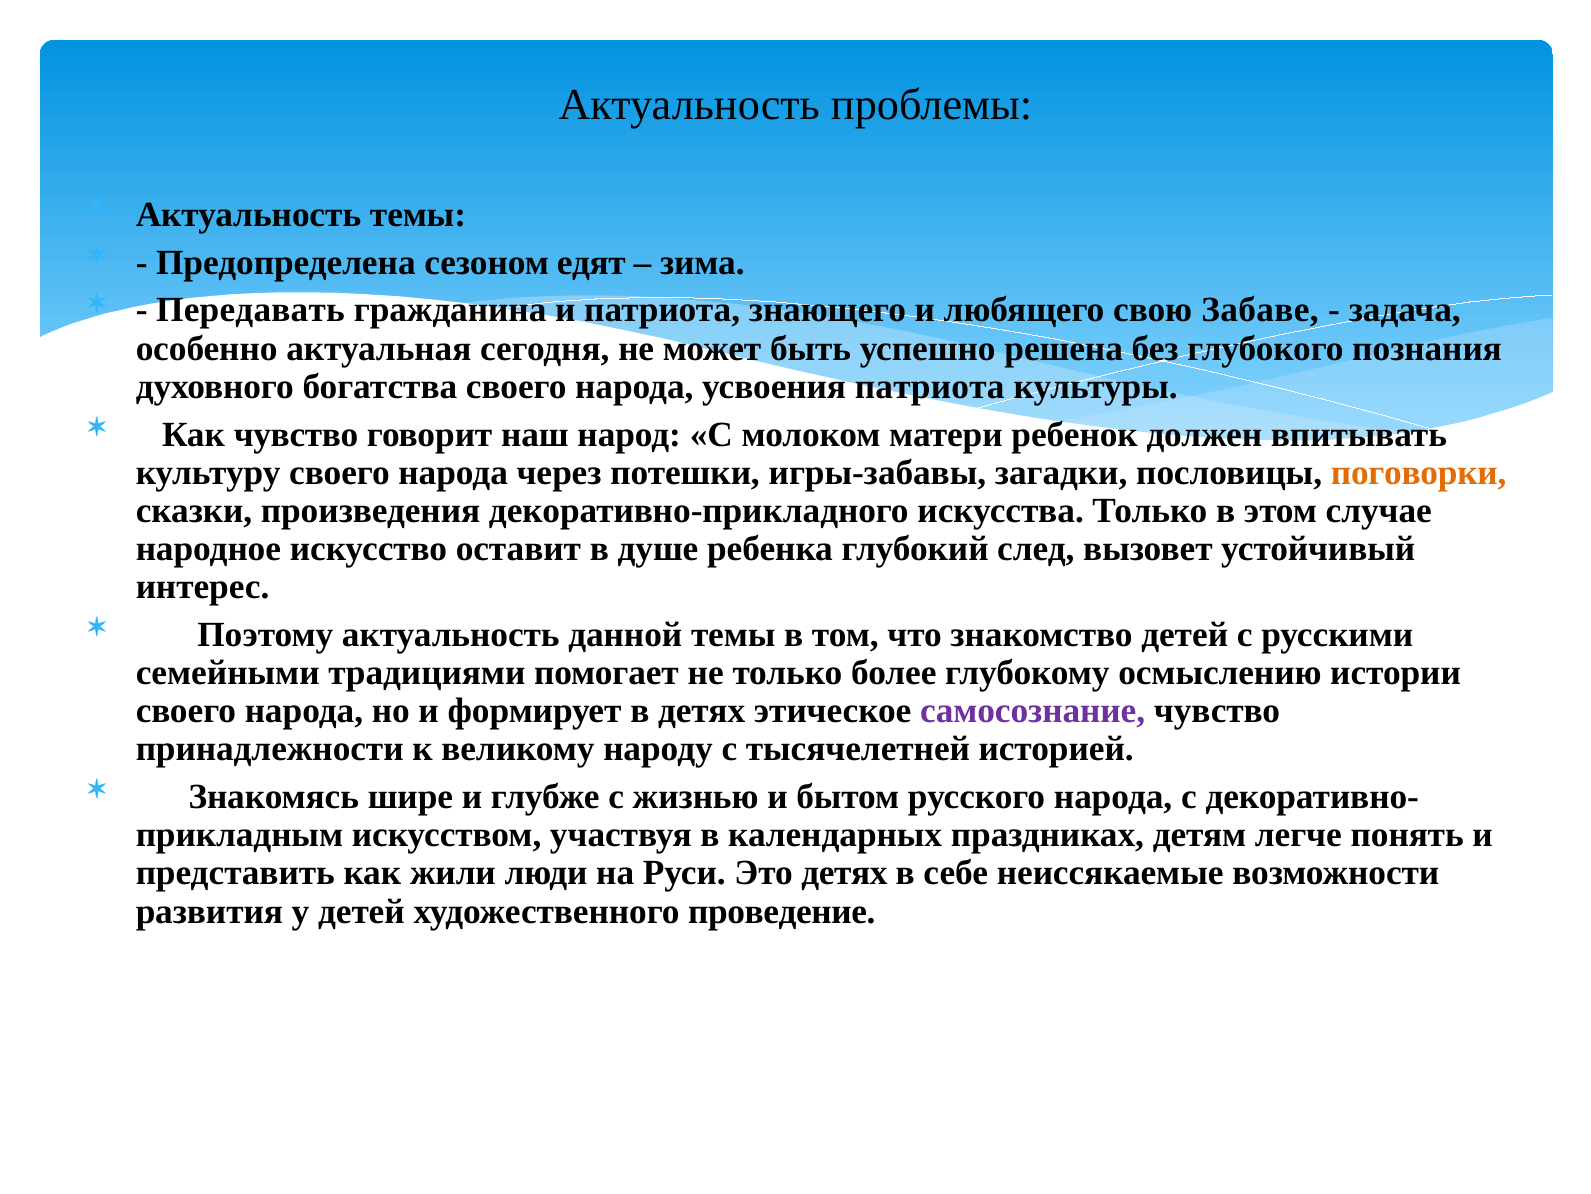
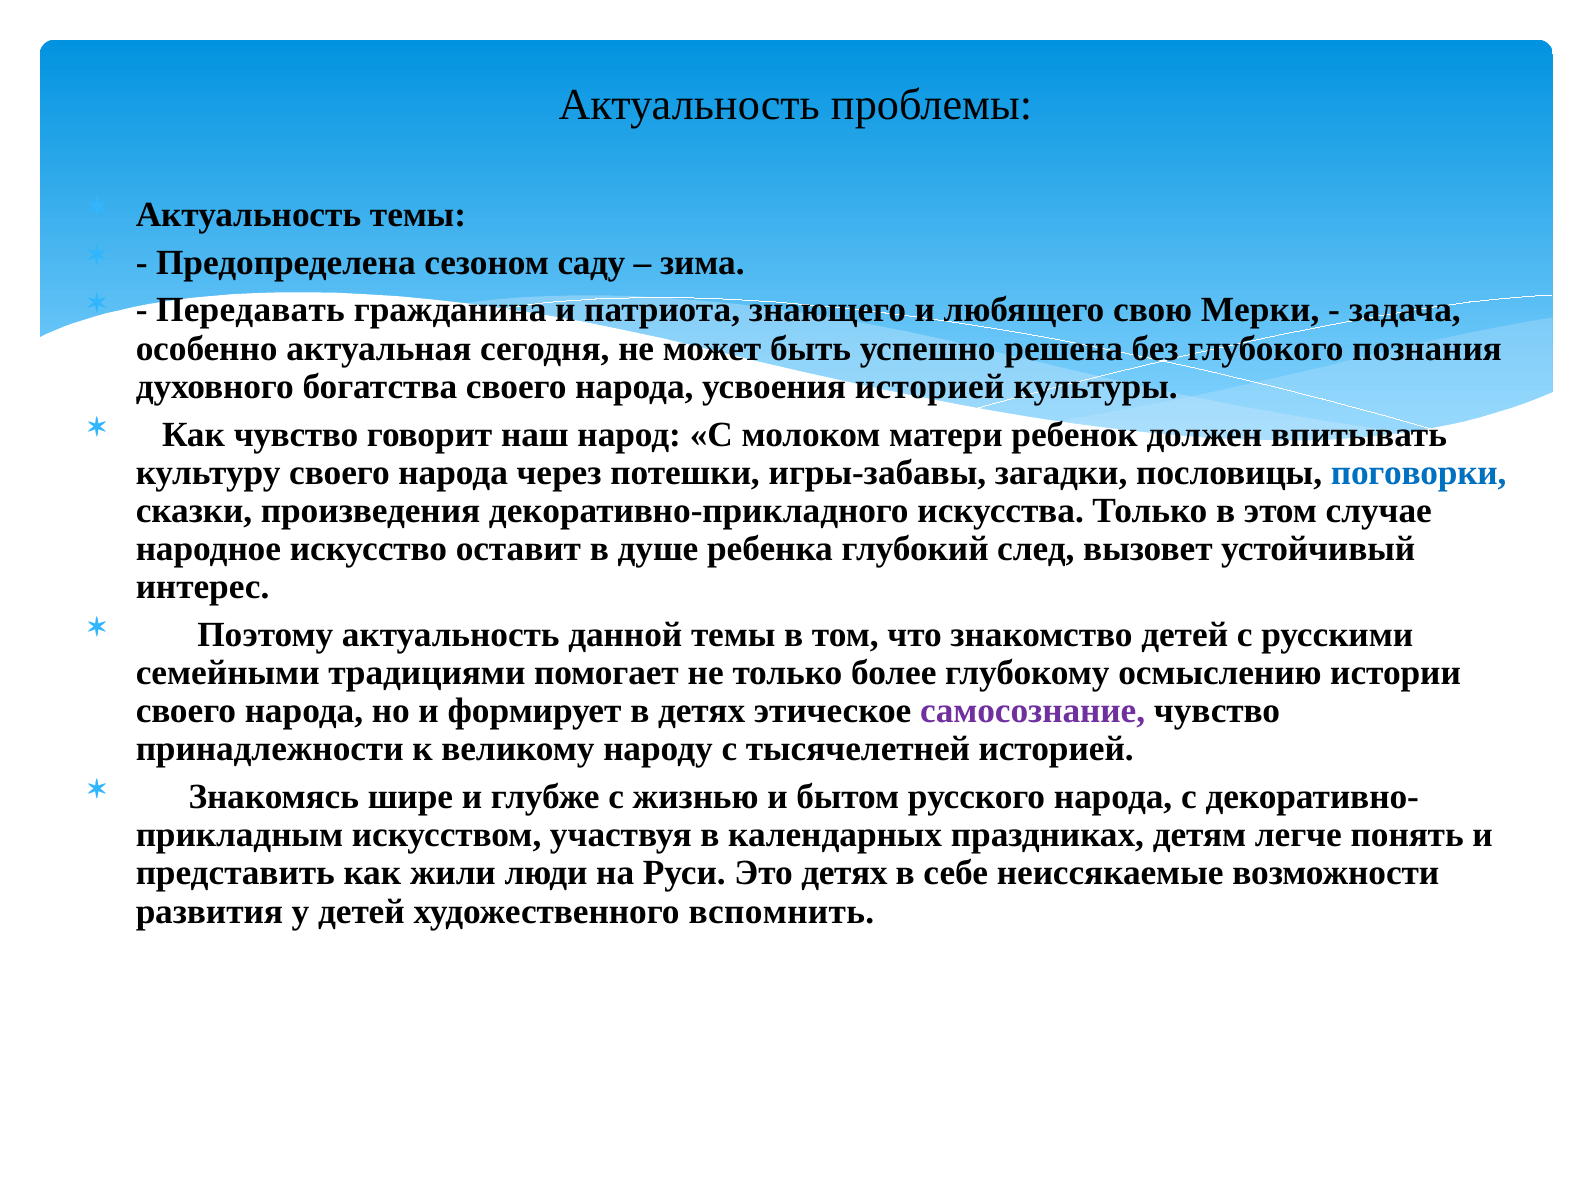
едят: едят -> саду
Забаве: Забаве -> Мерки
усвоения патриота: патриота -> историей
поговорки colour: orange -> blue
проведение: проведение -> вспомнить
